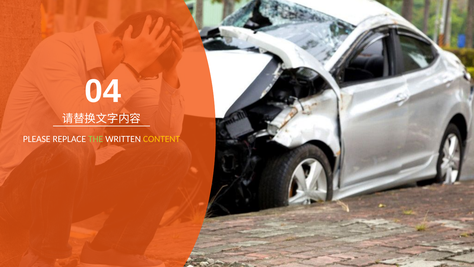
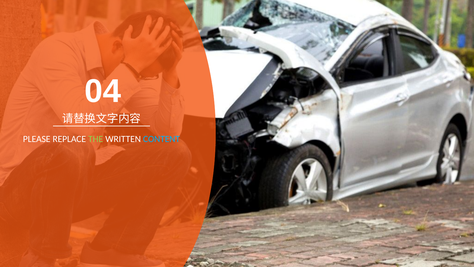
CONTENT colour: yellow -> light blue
